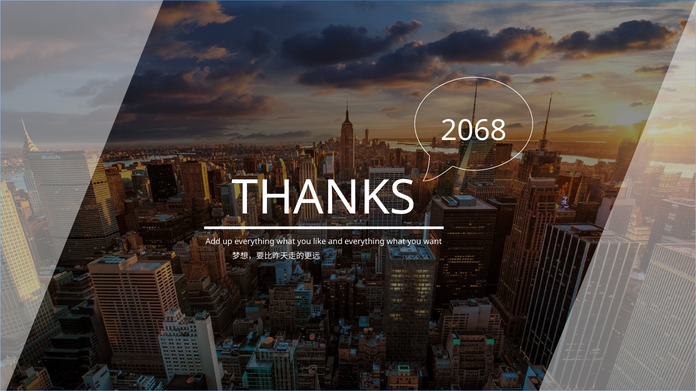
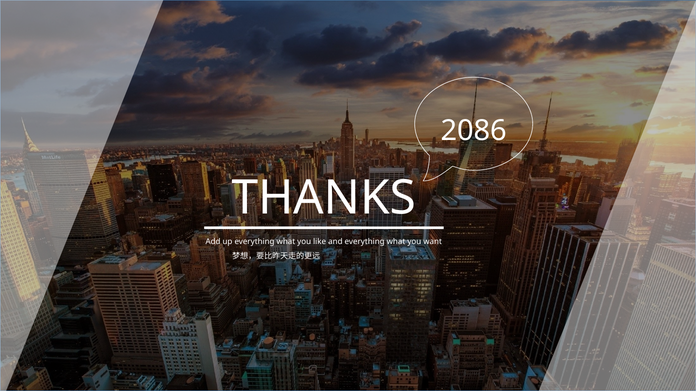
2068: 2068 -> 2086
